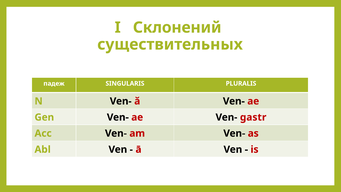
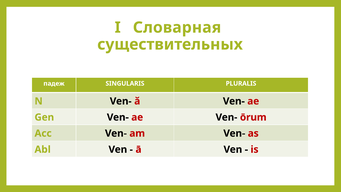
Склонений: Склонений -> Словарная
gastr: gastr -> ōrum
